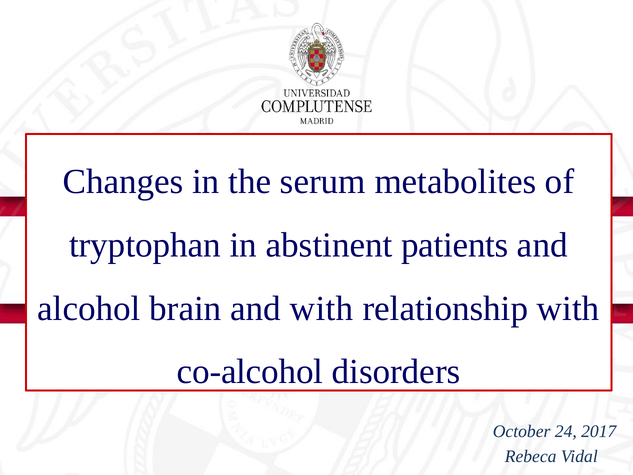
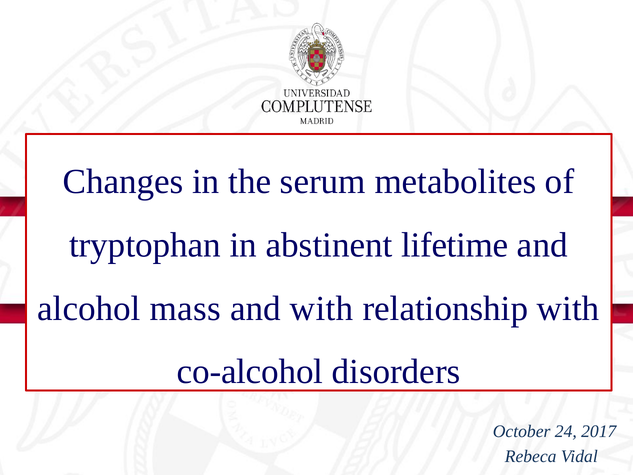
patients: patients -> lifetime
brain: brain -> mass
